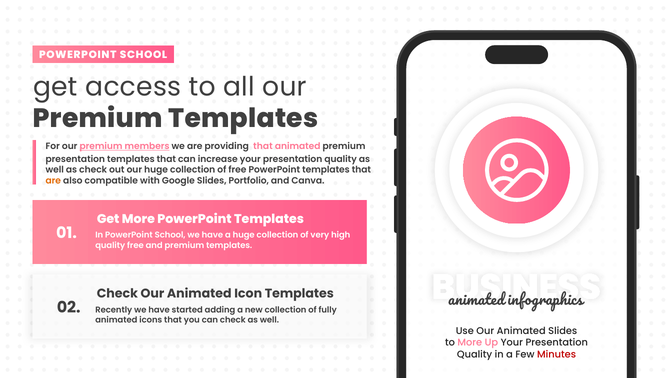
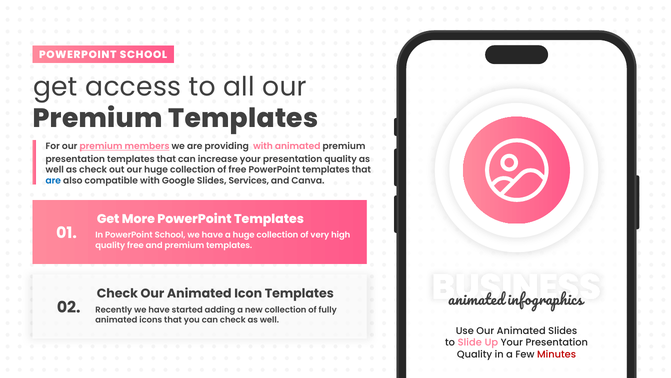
providing that: that -> with
are at (53, 181) colour: orange -> blue
Portfolio: Portfolio -> Services
to More: More -> Slide
